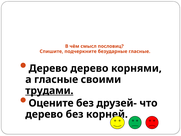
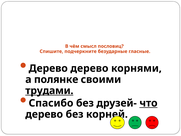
а гласные: гласные -> полянке
Оцените: Оцените -> Спасибо
что underline: none -> present
